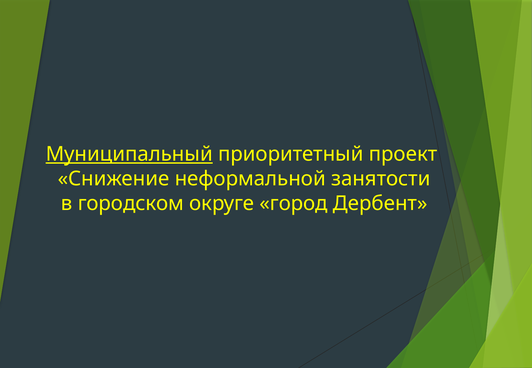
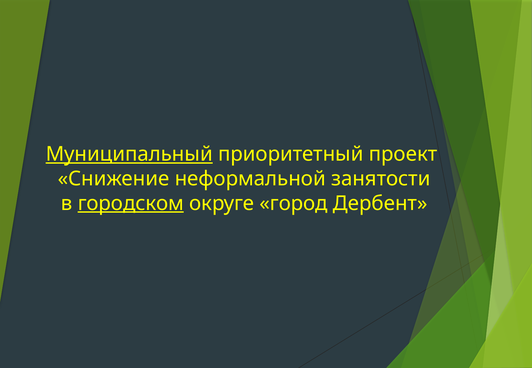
городском underline: none -> present
